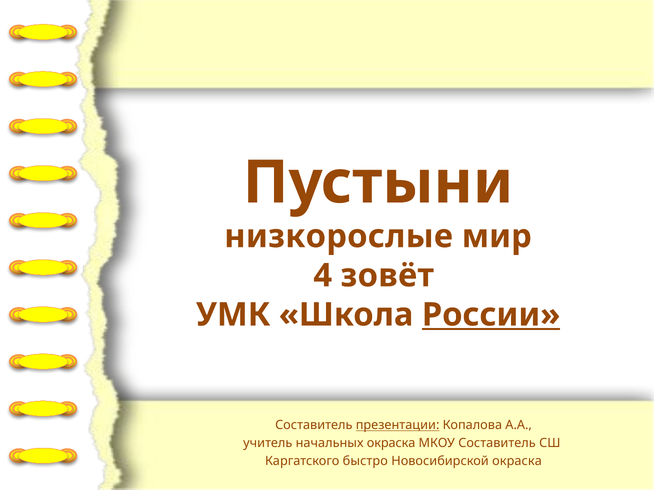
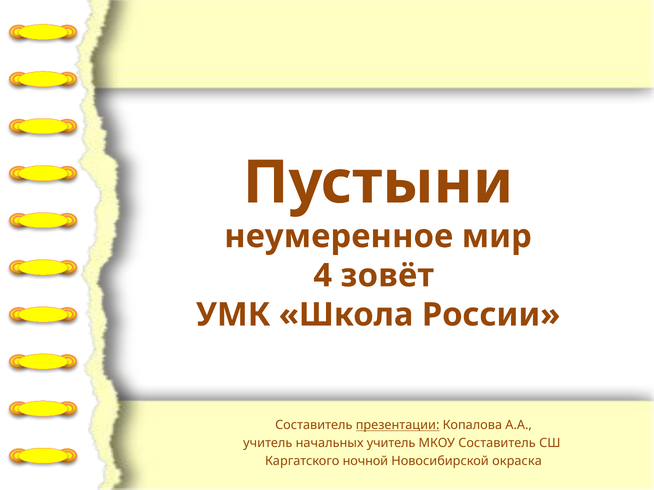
низкорослые: низкорослые -> неумеренное
России underline: present -> none
начальных окраска: окраска -> учитель
быстро: быстро -> ночной
